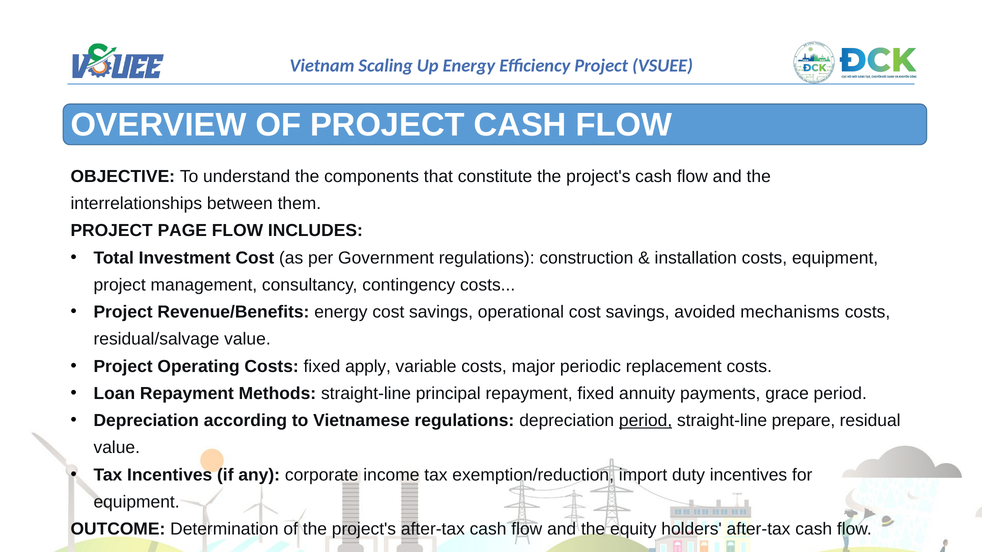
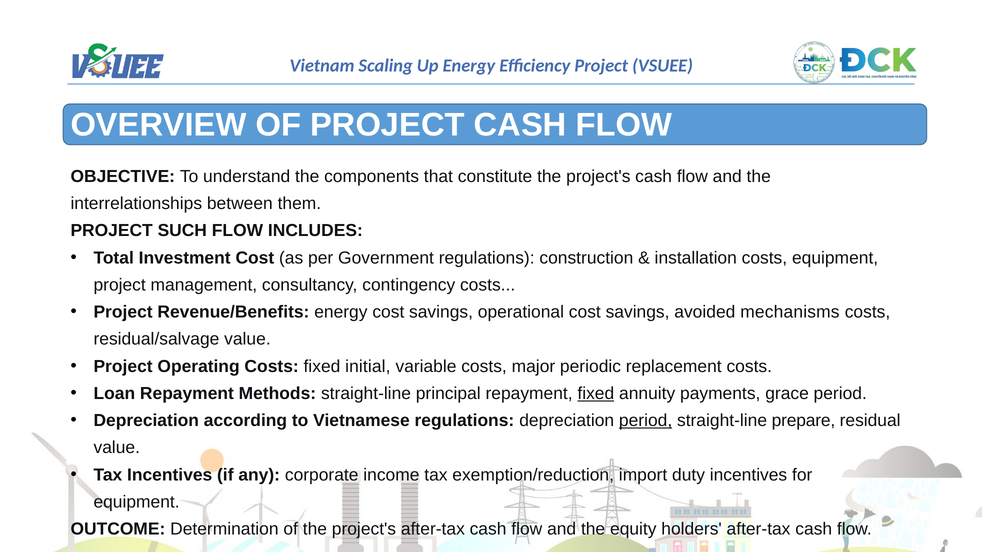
PAGE: PAGE -> SUCH
apply: apply -> initial
fixed at (596, 394) underline: none -> present
